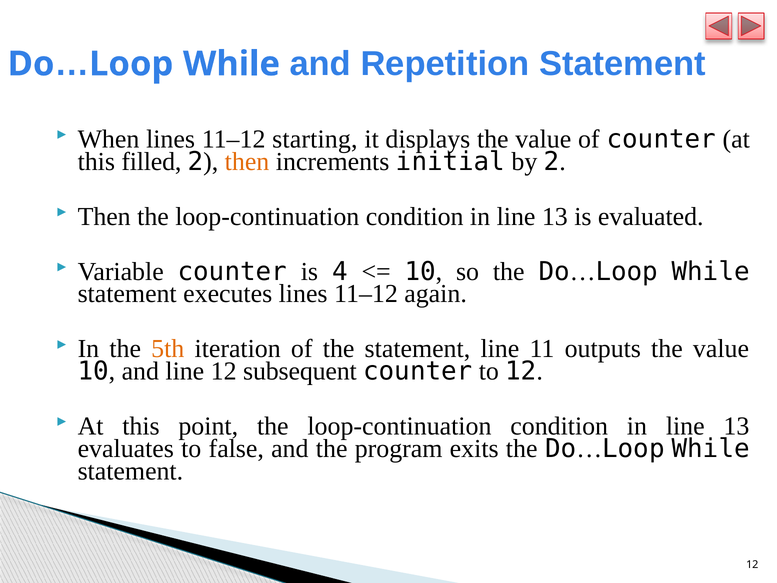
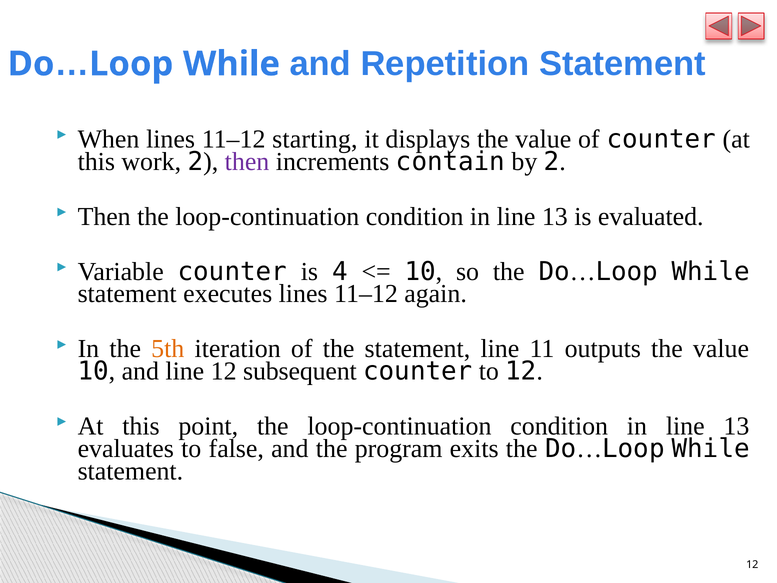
filled: filled -> work
then at (247, 161) colour: orange -> purple
initial: initial -> contain
